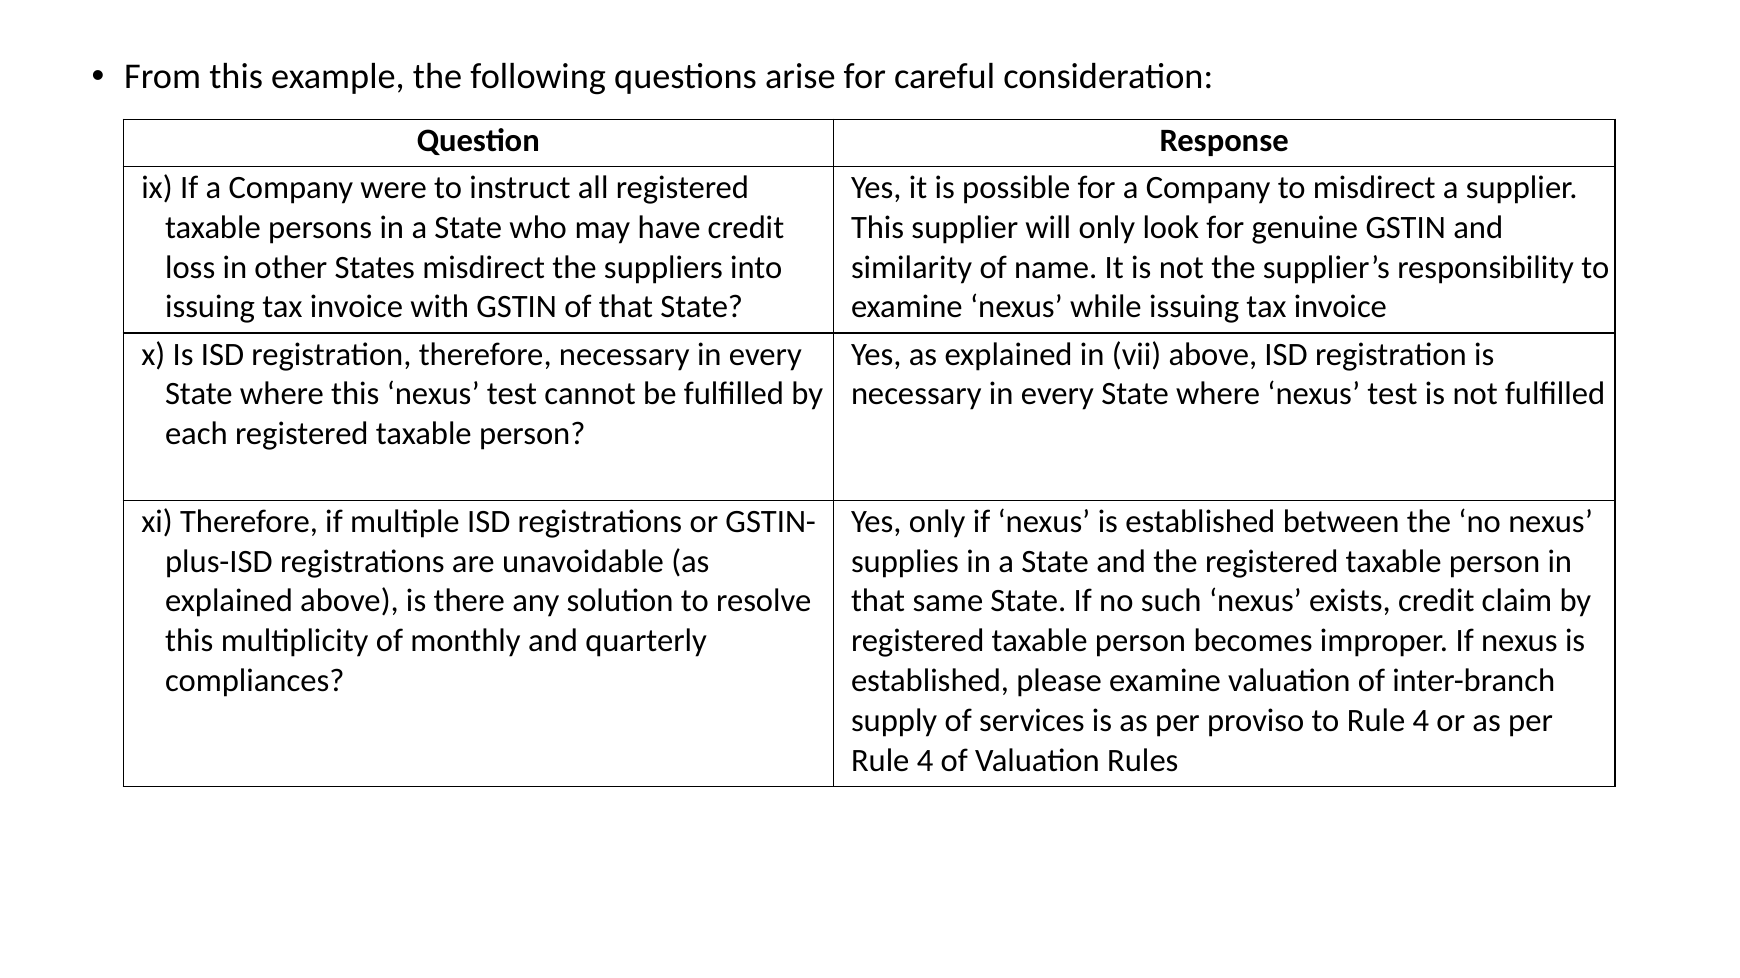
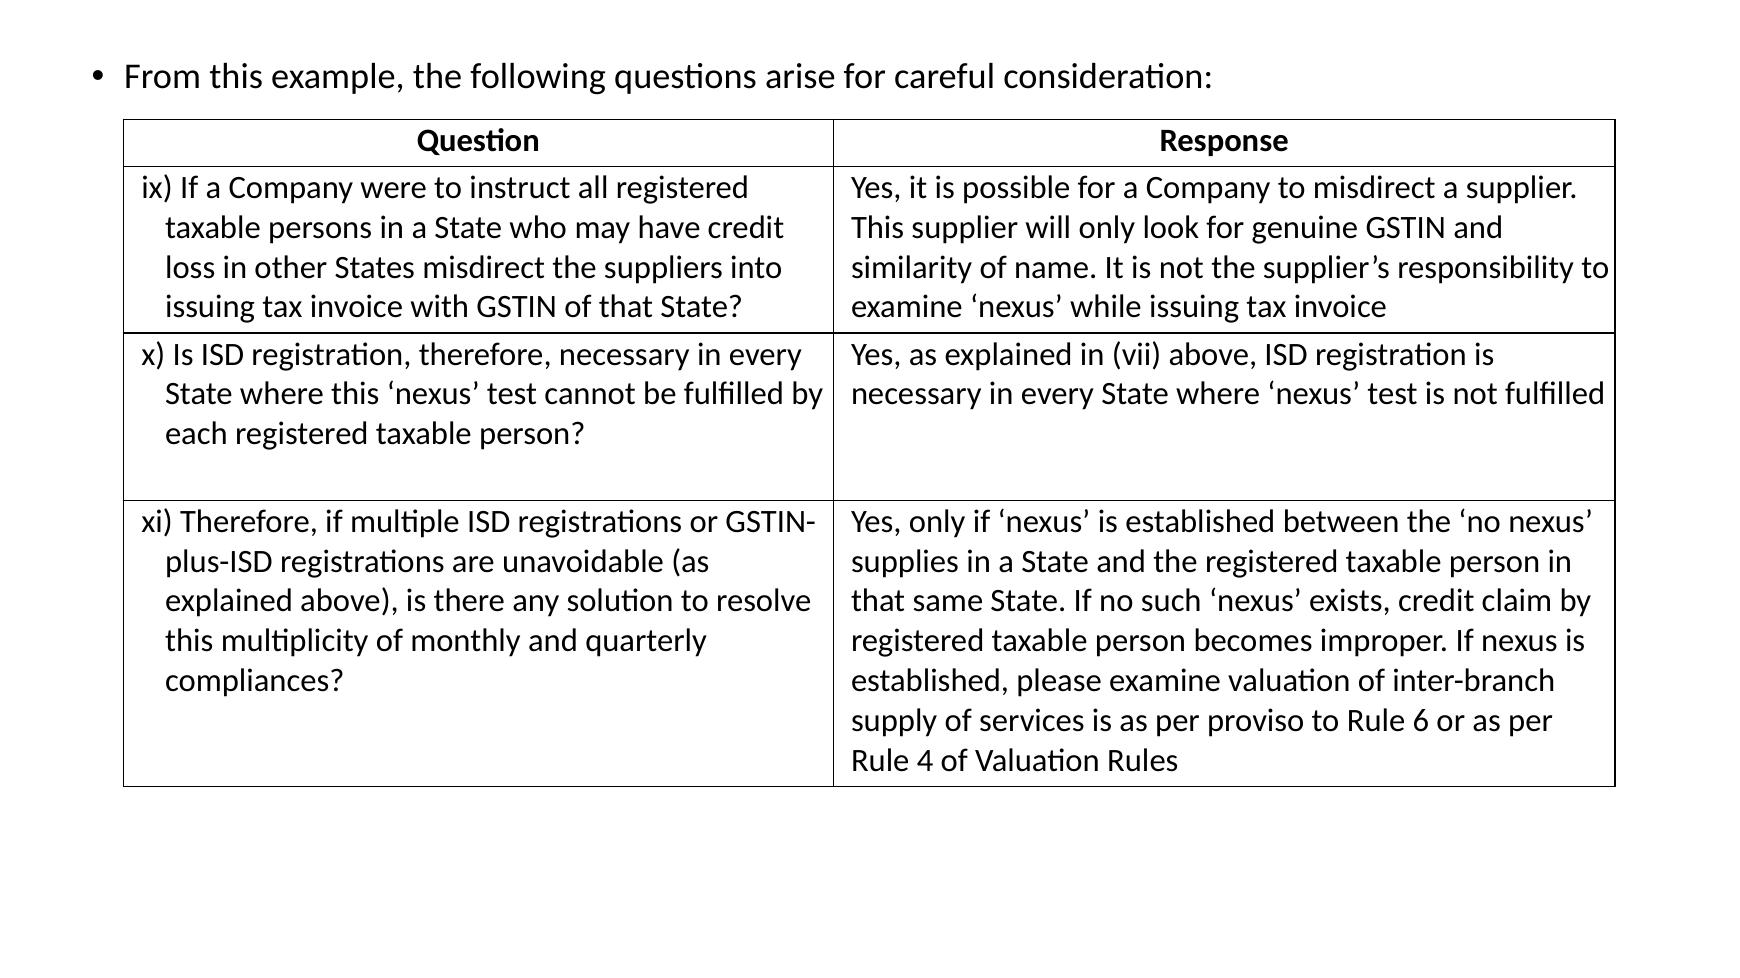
to Rule 4: 4 -> 6
